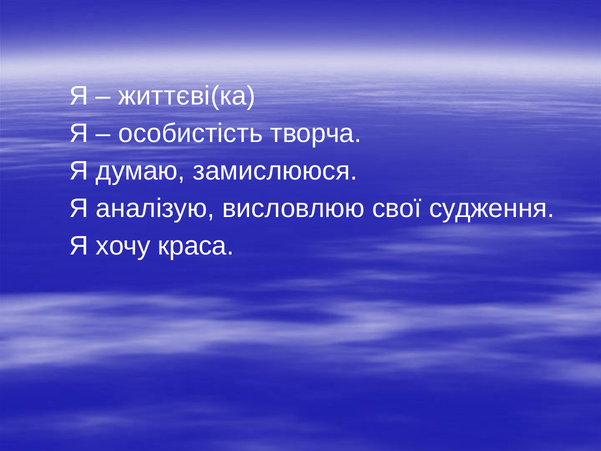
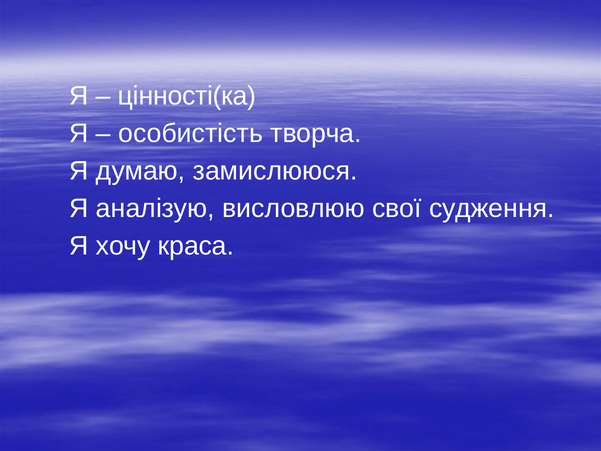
життєві(ка: життєві(ка -> цінності(ка
